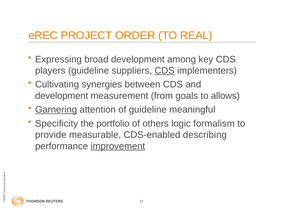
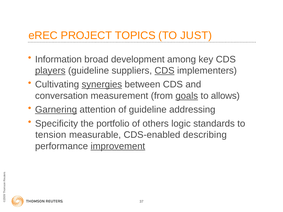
ORDER: ORDER -> TOPICS
REAL: REAL -> JUST
Expressing: Expressing -> Information
players underline: none -> present
synergies underline: none -> present
development at (62, 96): development -> conversation
goals underline: none -> present
meaningful: meaningful -> addressing
formalism: formalism -> standards
provide: provide -> tension
